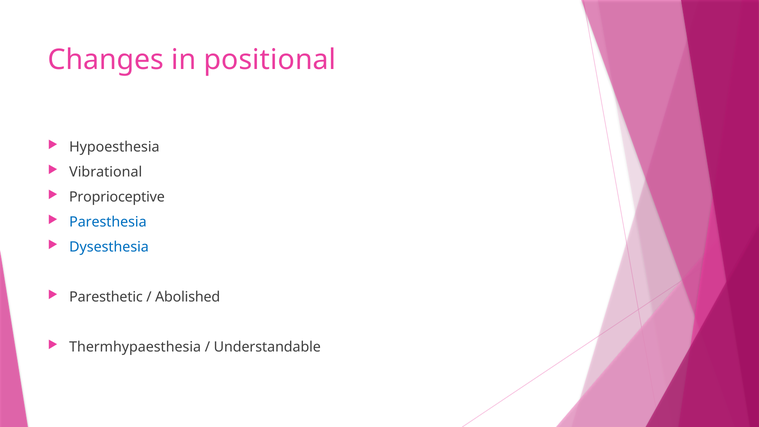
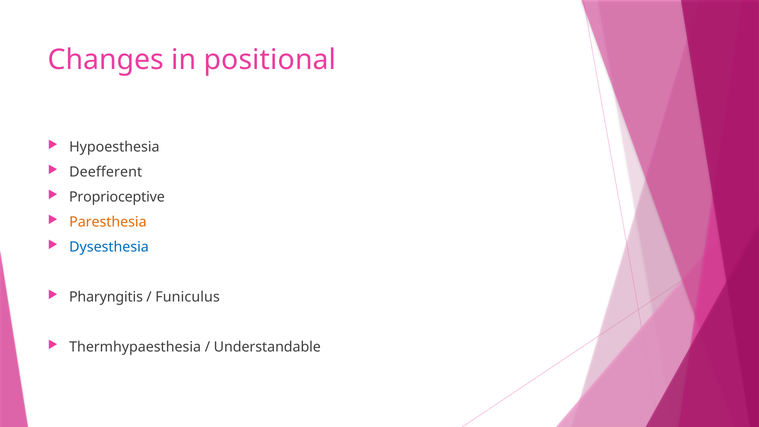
Vibrational: Vibrational -> Deefferent
Paresthesia colour: blue -> orange
Paresthetic: Paresthetic -> Pharyngitis
Abolished: Abolished -> Funiculus
